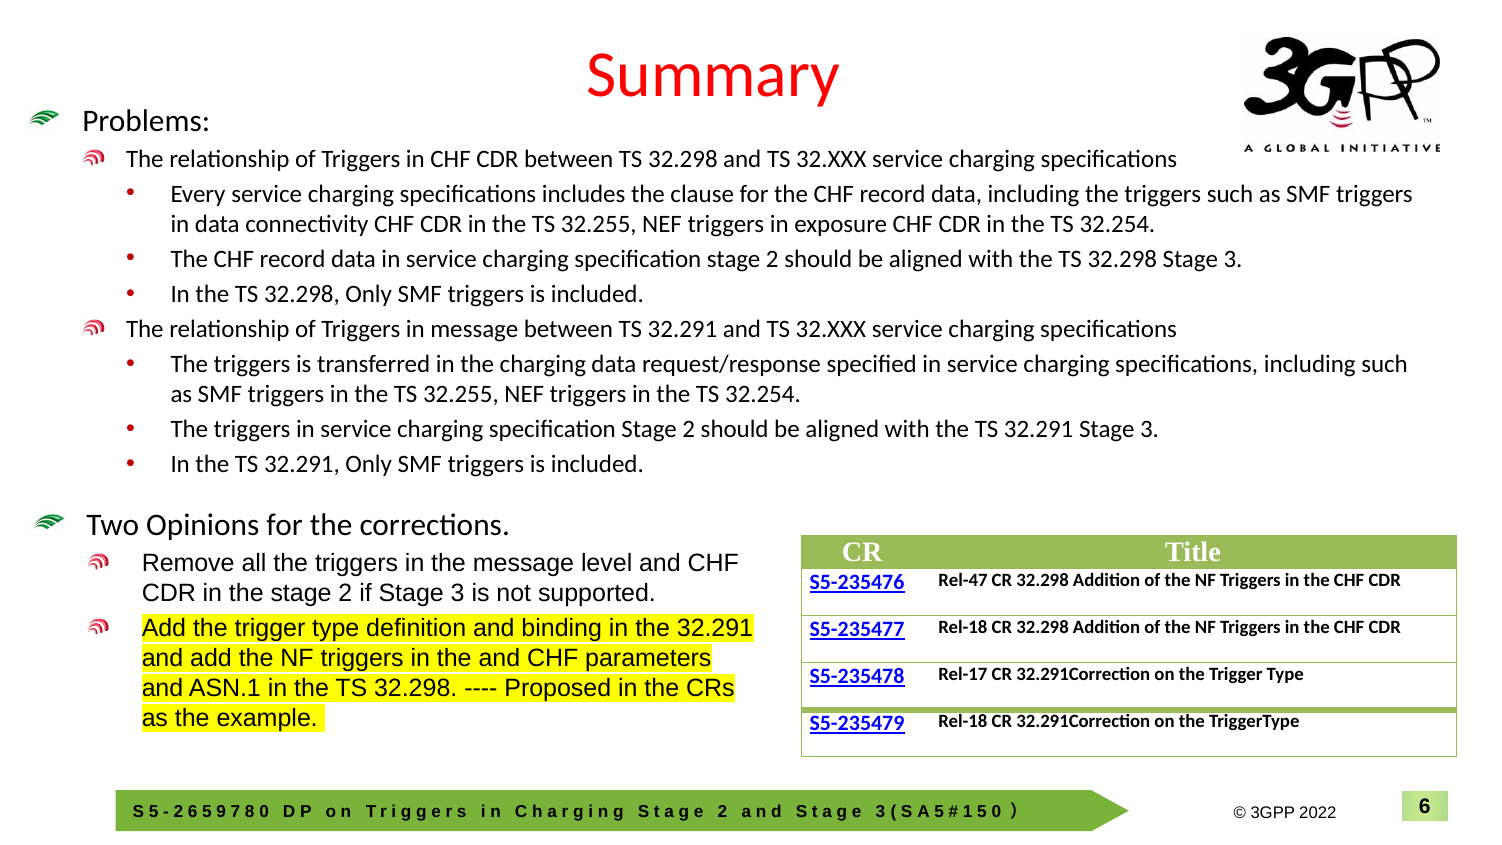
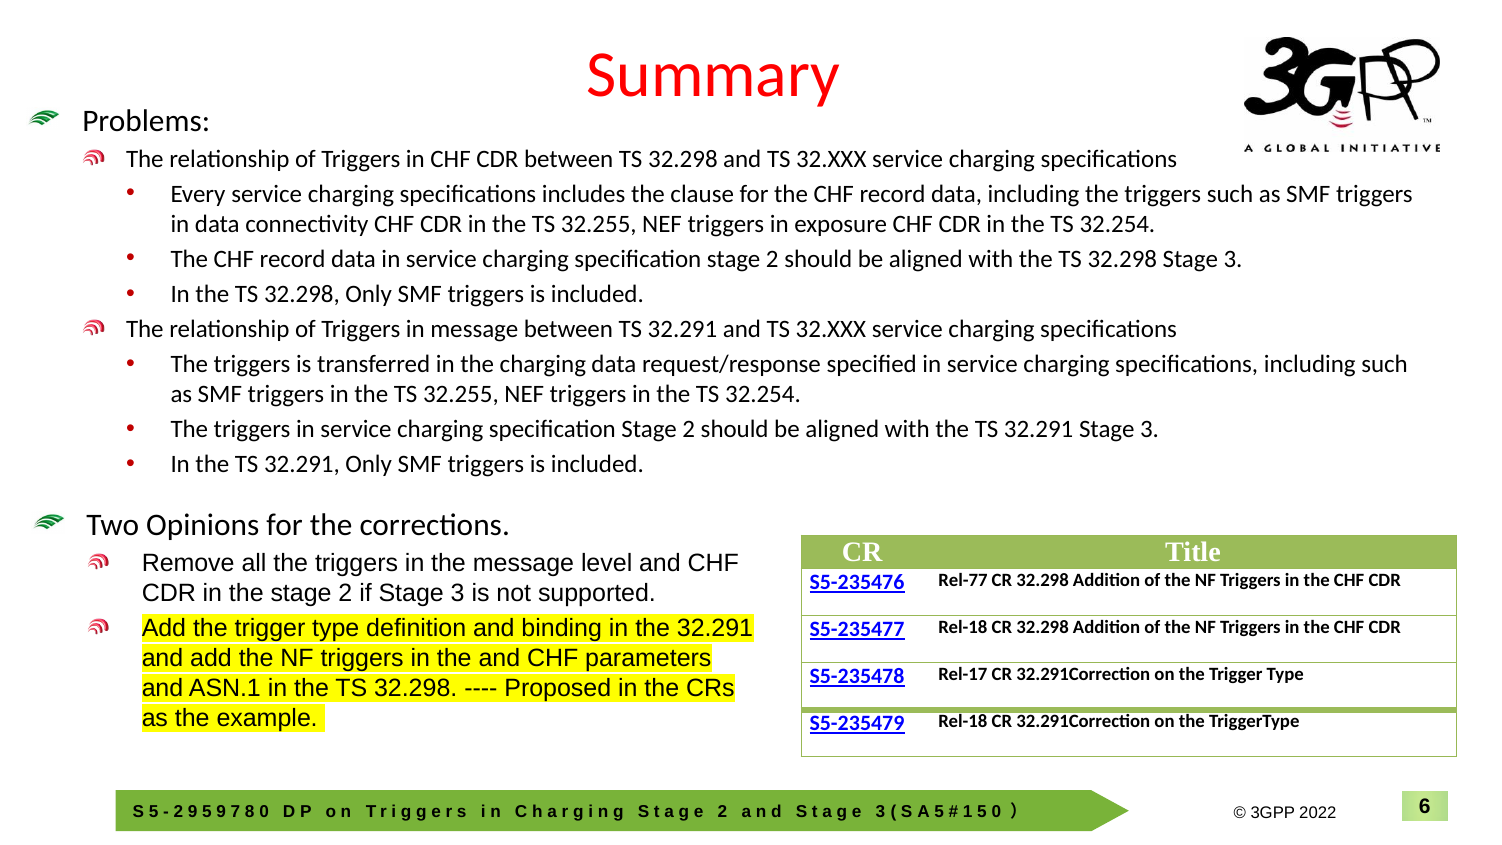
Rel-47: Rel-47 -> Rel-77
2 6: 6 -> 9
